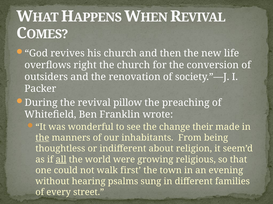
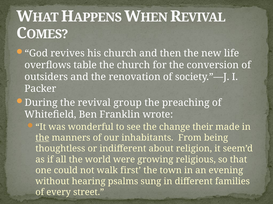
right: right -> table
pillow: pillow -> group
all underline: present -> none
